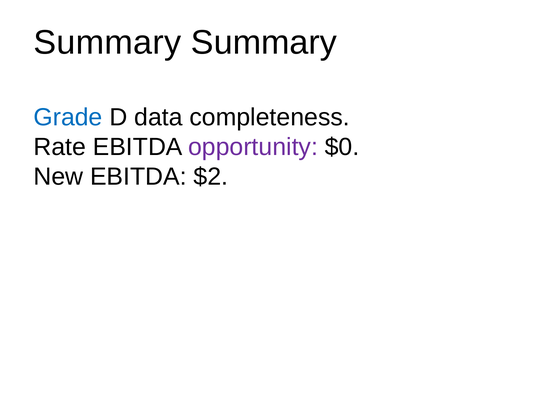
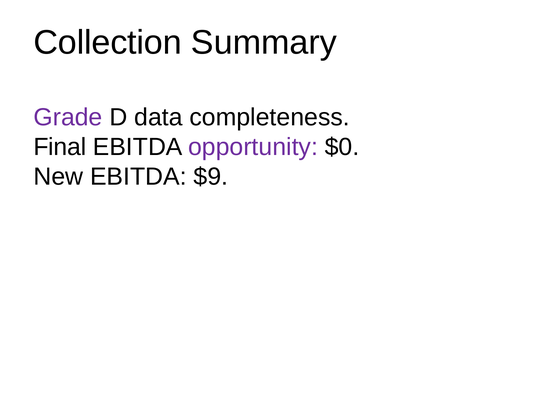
Summary at (107, 42): Summary -> Collection
Grade colour: blue -> purple
Rate: Rate -> Final
$2: $2 -> $9
